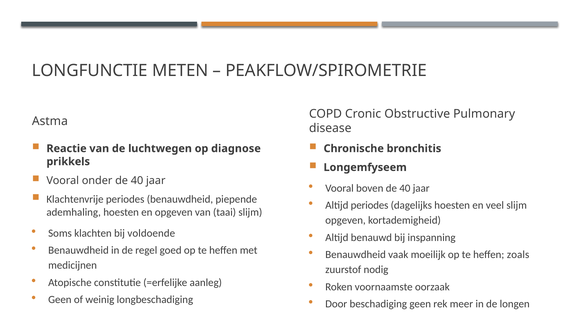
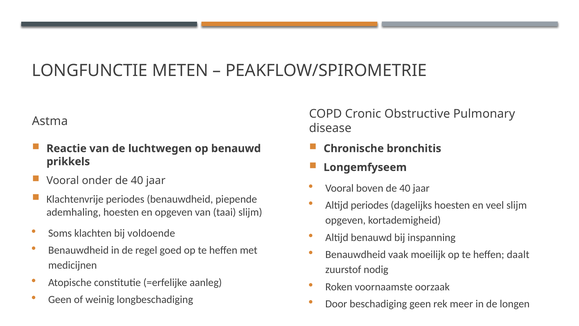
op diagnose: diagnose -> benauwd
zoals: zoals -> daalt
